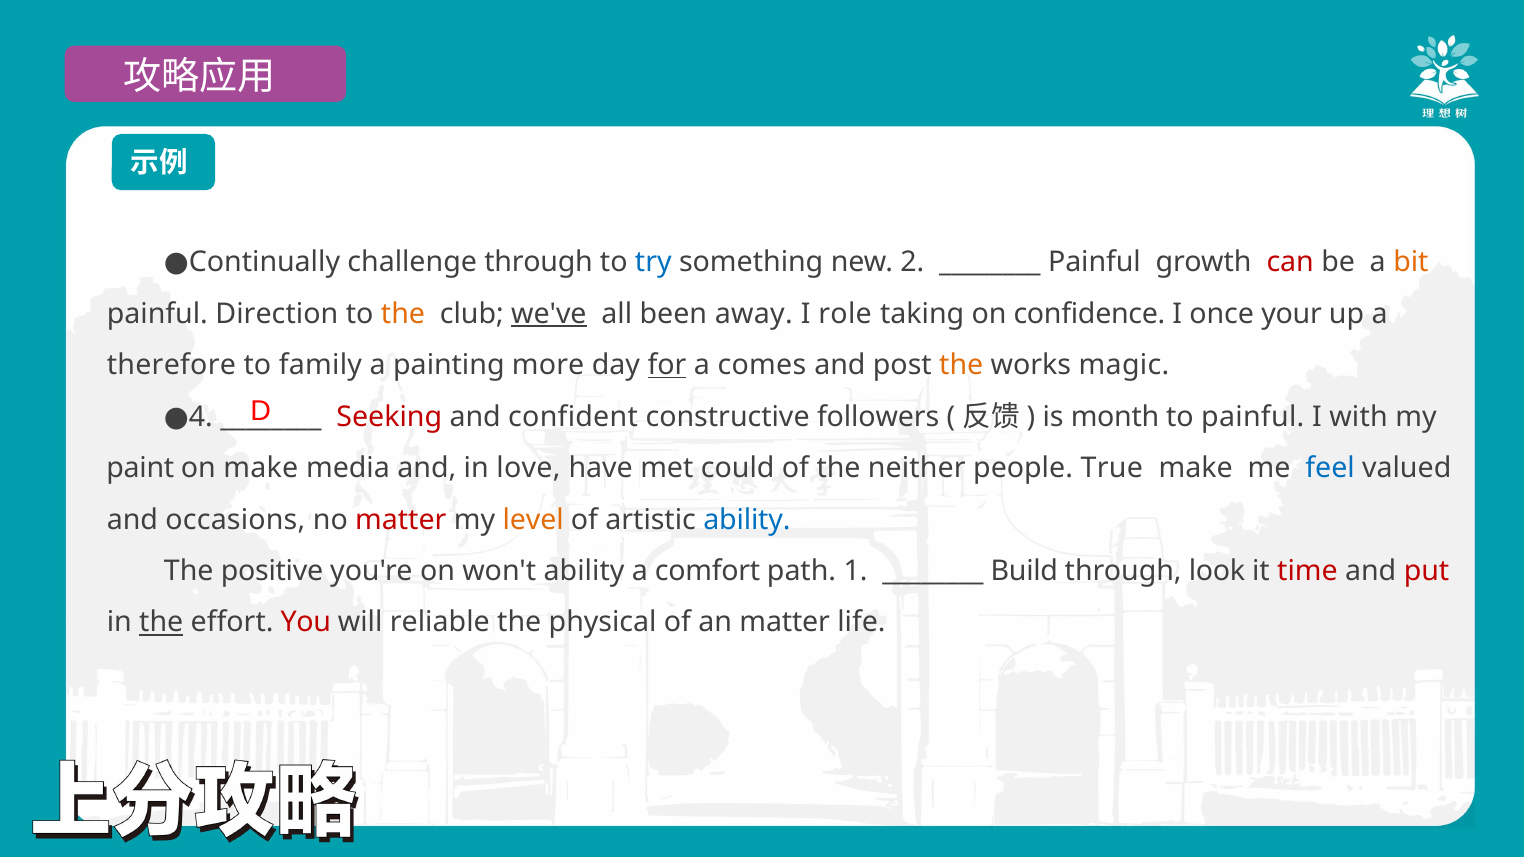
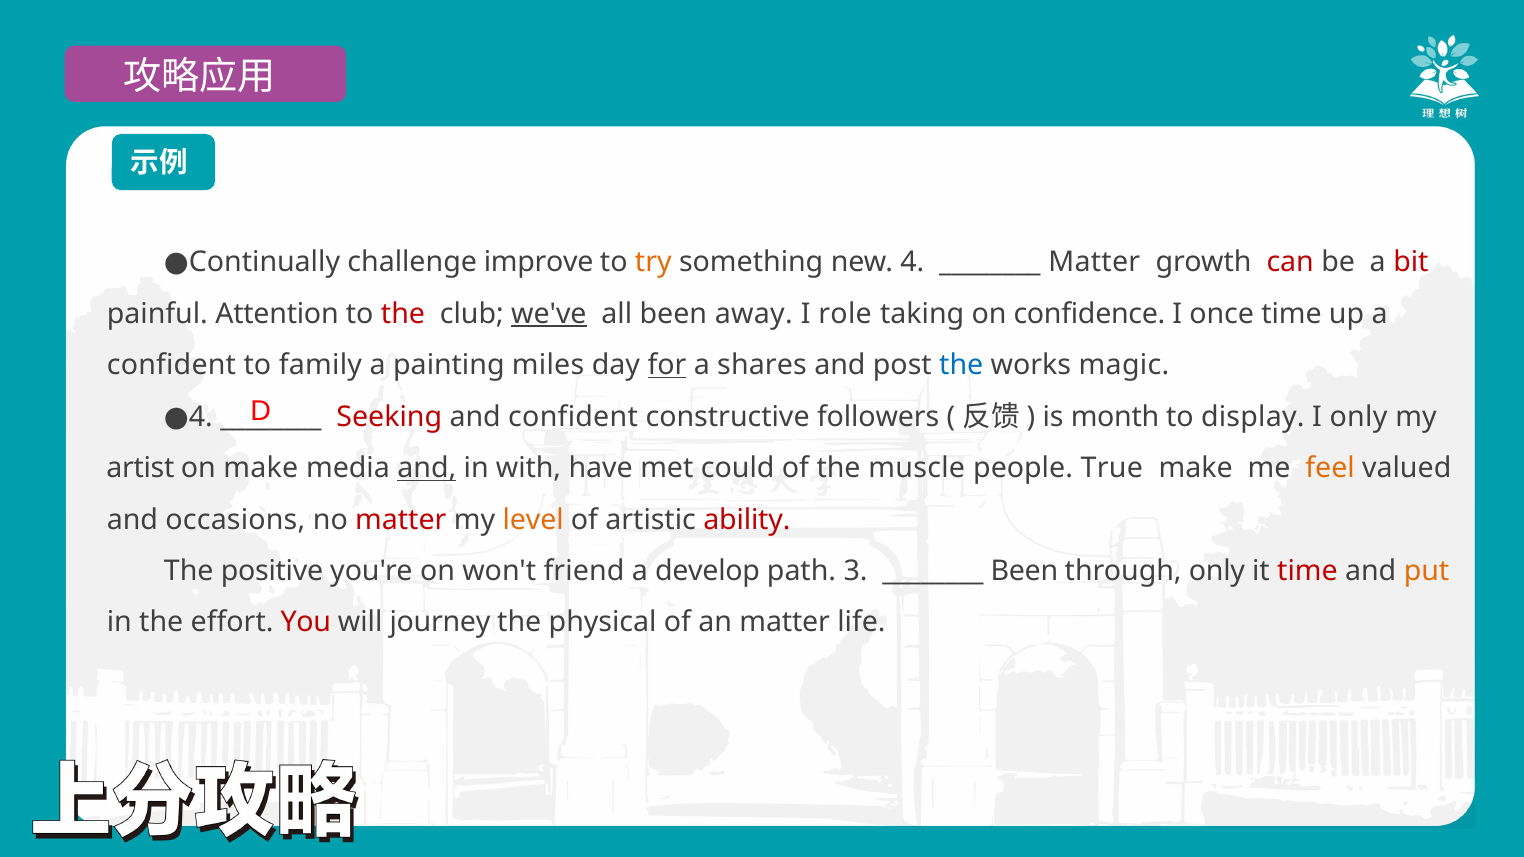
challenge through: through -> improve
try colour: blue -> orange
new 2: 2 -> 4
Painful at (1094, 263): Painful -> Matter
bit colour: orange -> red
Direction: Direction -> Attention
the at (403, 314) colour: orange -> red
once your: your -> time
therefore at (171, 365): therefore -> confident
more: more -> miles
comes: comes -> shares
the at (961, 365) colour: orange -> blue
to painful: painful -> display
I with: with -> only
paint: paint -> artist
and at (427, 468) underline: none -> present
love: love -> with
neither: neither -> muscle
feel colour: blue -> orange
ability at (747, 520) colour: blue -> red
won't ability: ability -> friend
comfort: comfort -> develop
1: 1 -> 3
Build at (1024, 571): Build -> Been
through look: look -> only
put colour: red -> orange
the at (161, 623) underline: present -> none
reliable: reliable -> journey
